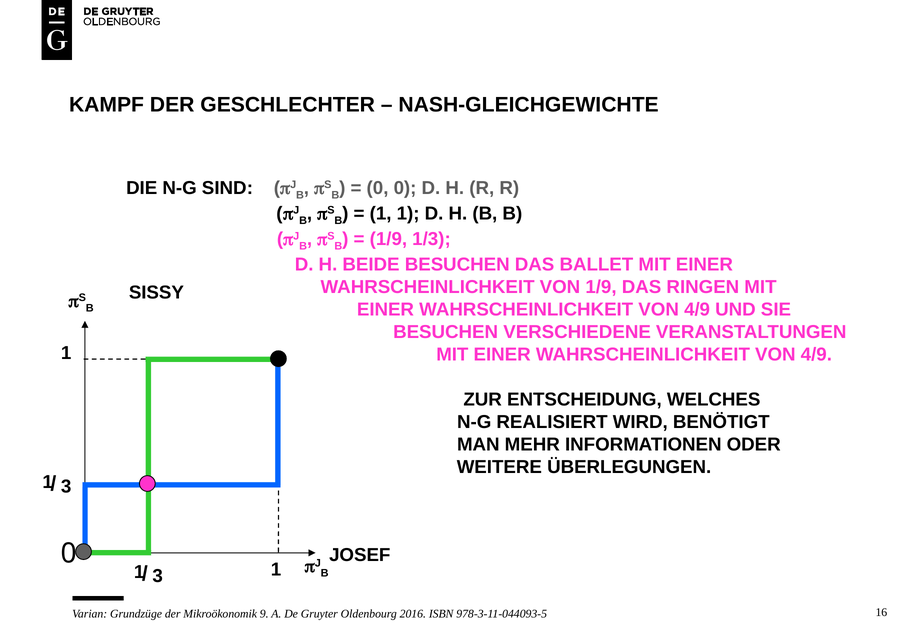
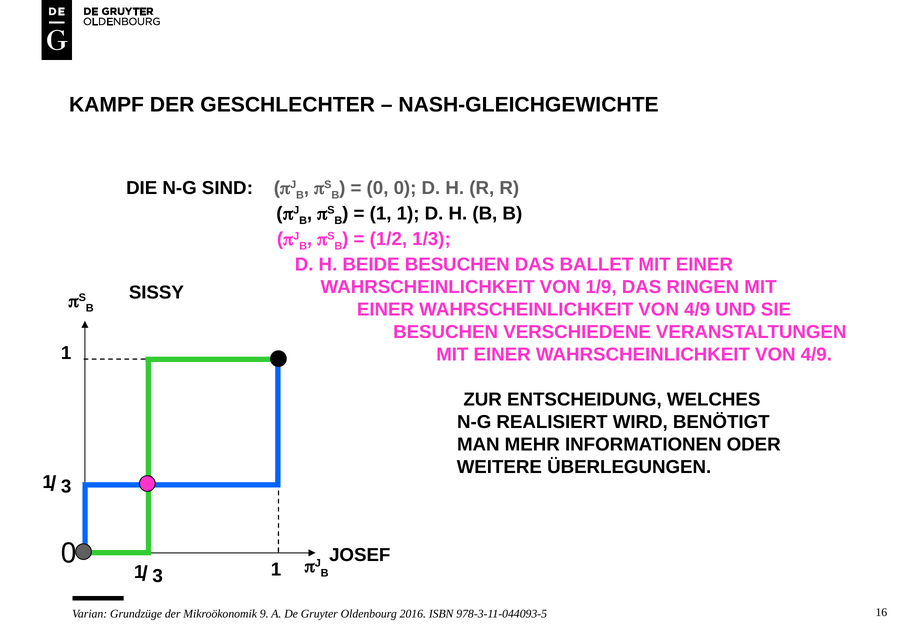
1/9 at (388, 239): 1/9 -> 1/2
